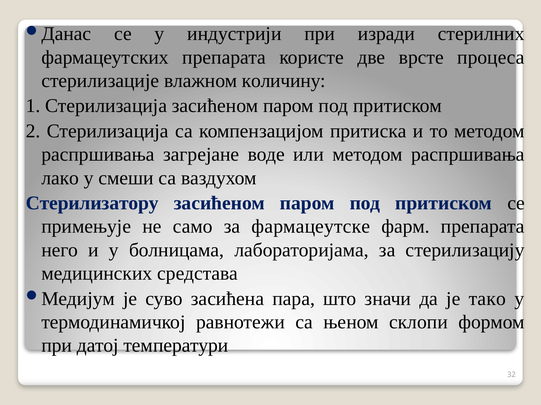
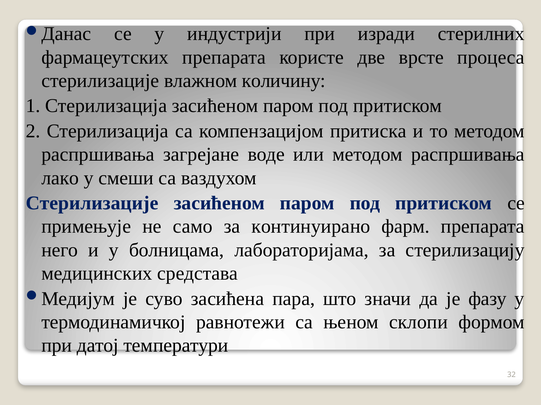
Стерилизатору at (92, 204): Стерилизатору -> Стерилизације
фармацеутске: фармацеутске -> континуирано
тако: тако -> фазу
